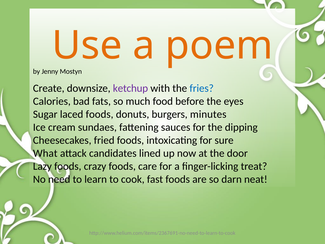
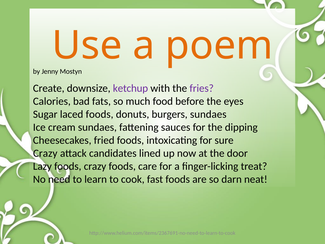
fries colour: blue -> purple
burgers minutes: minutes -> sundaes
What at (45, 153): What -> Crazy
